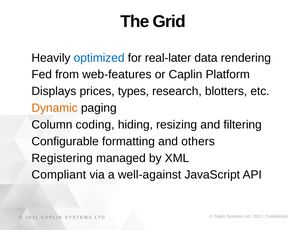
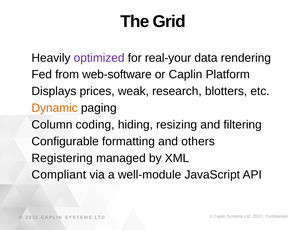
optimized colour: blue -> purple
real-later: real-later -> real-your
web-features: web-features -> web-software
types: types -> weak
well-against: well-against -> well-module
